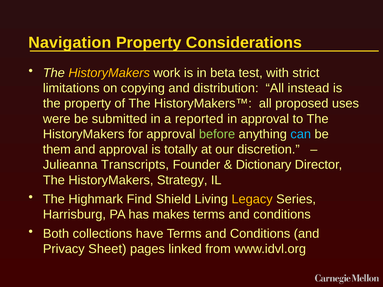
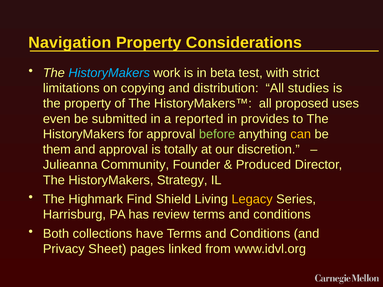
HistoryMakers at (109, 73) colour: yellow -> light blue
instead: instead -> studies
were: were -> even
in approval: approval -> provides
can colour: light blue -> yellow
Transcripts: Transcripts -> Community
Dictionary: Dictionary -> Produced
makes: makes -> review
